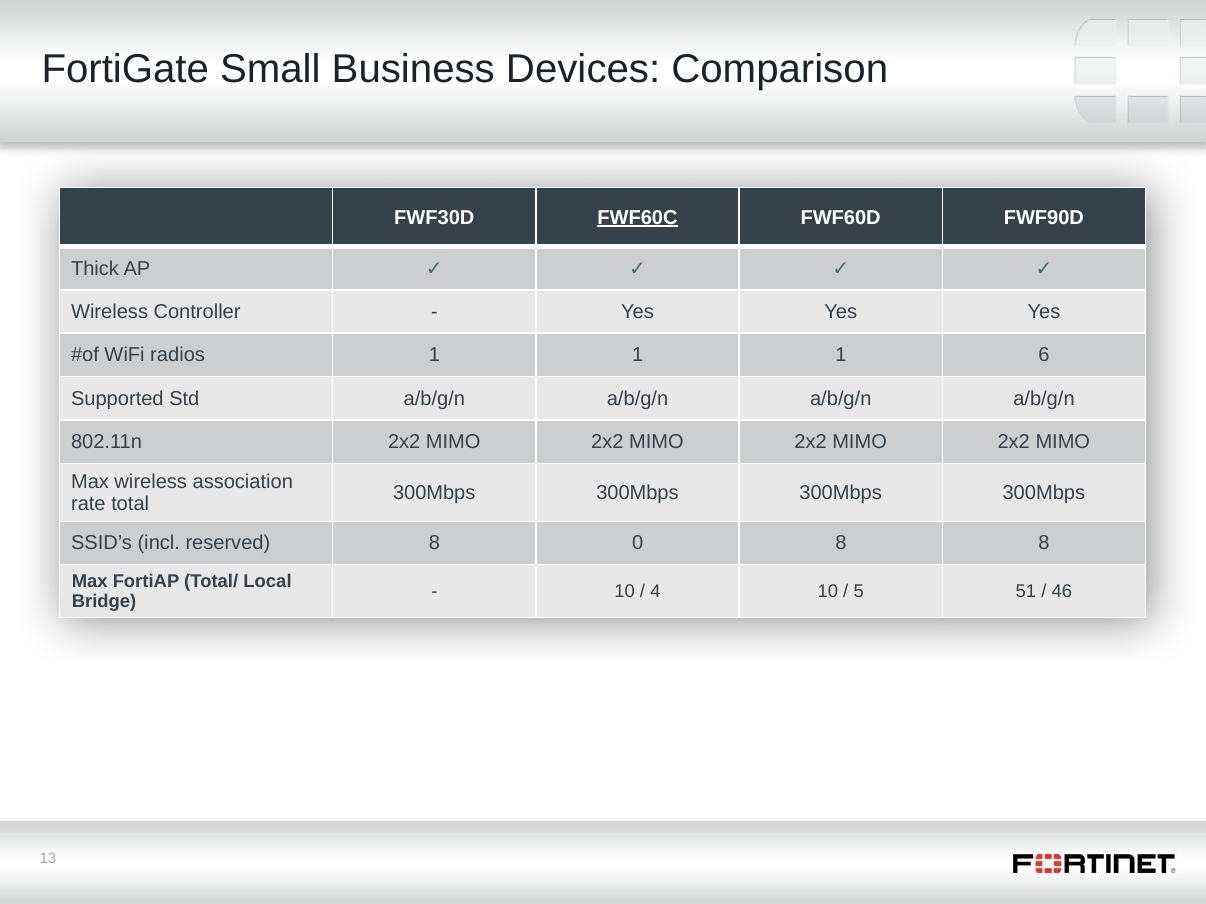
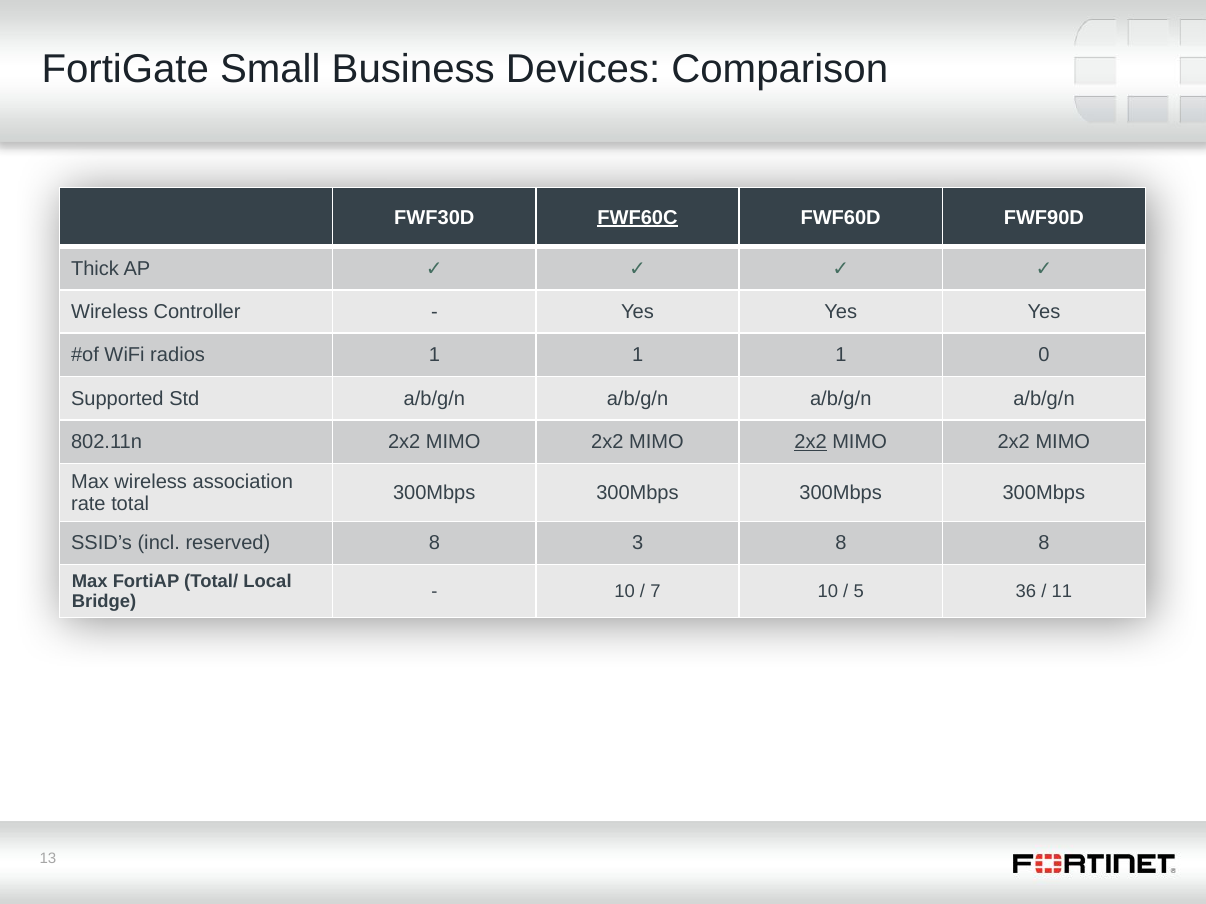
6: 6 -> 0
2x2 at (811, 442) underline: none -> present
0: 0 -> 3
4: 4 -> 7
51: 51 -> 36
46: 46 -> 11
